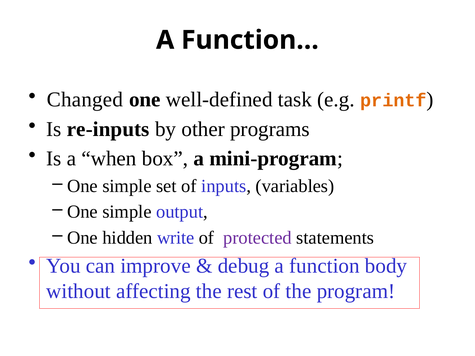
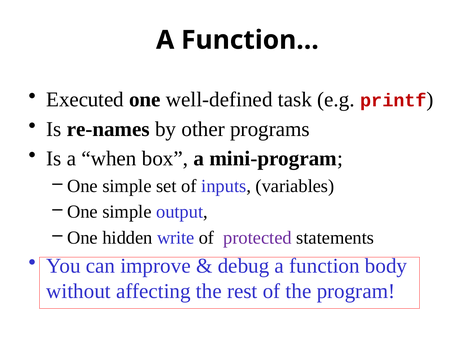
Changed: Changed -> Executed
printf colour: orange -> red
re-inputs: re-inputs -> re-names
